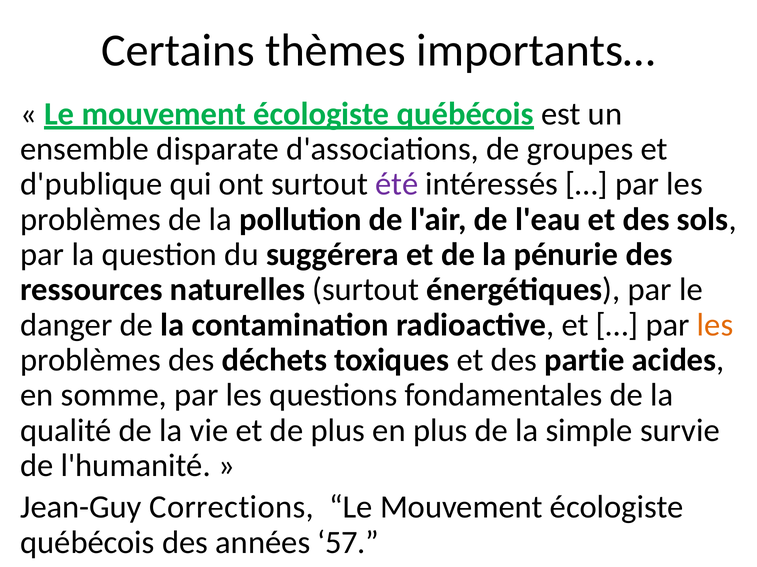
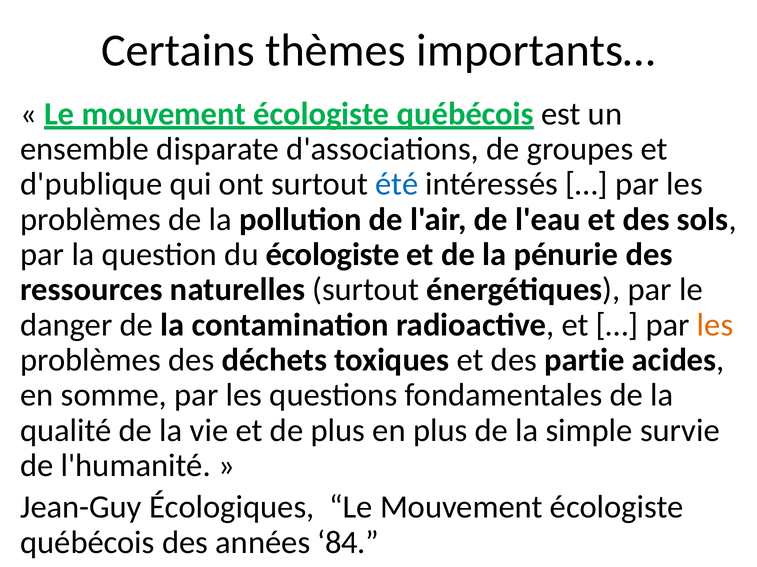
été colour: purple -> blue
du suggérera: suggérera -> écologiste
Corrections: Corrections -> Écologiques
57: 57 -> 84
